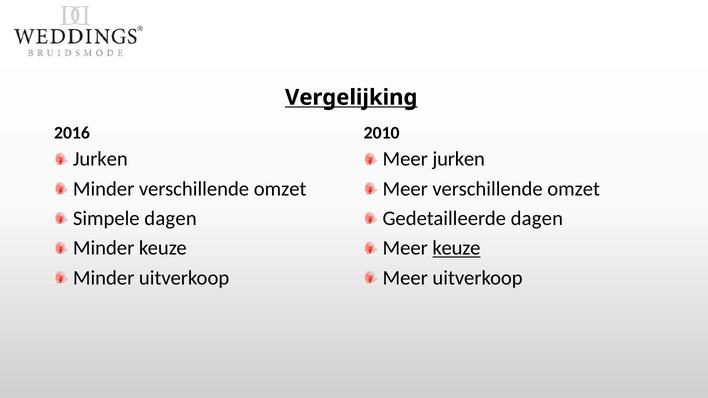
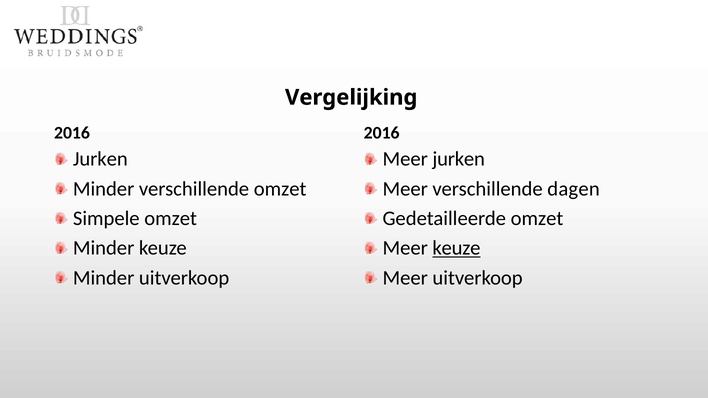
Vergelijking underline: present -> none
2010 at (382, 133): 2010 -> 2016
Meer verschillende omzet: omzet -> dagen
Simpele dagen: dagen -> omzet
Gedetailleerde dagen: dagen -> omzet
